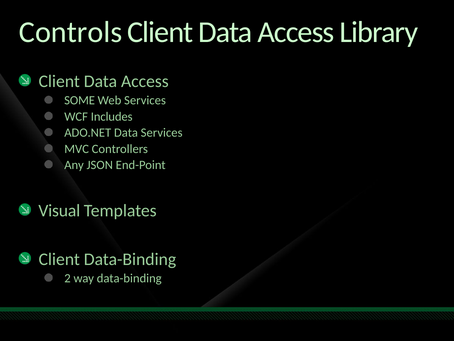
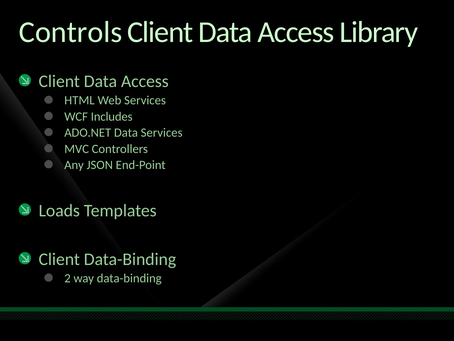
SOME: SOME -> HTML
Visual: Visual -> Loads
